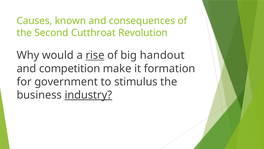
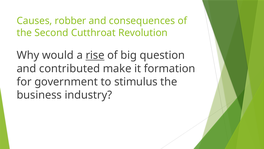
known: known -> robber
handout: handout -> question
competition: competition -> contributed
industry underline: present -> none
